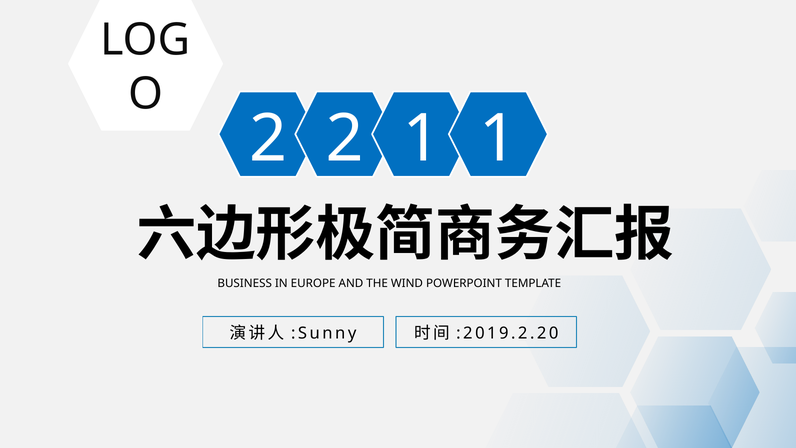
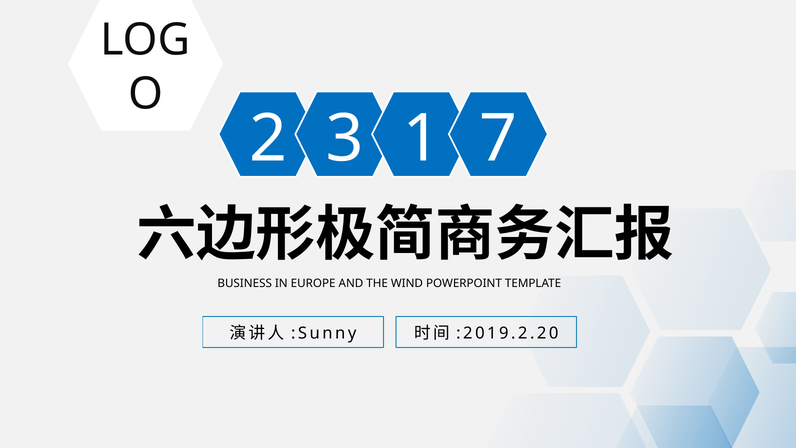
2 2: 2 -> 3
1 1: 1 -> 7
